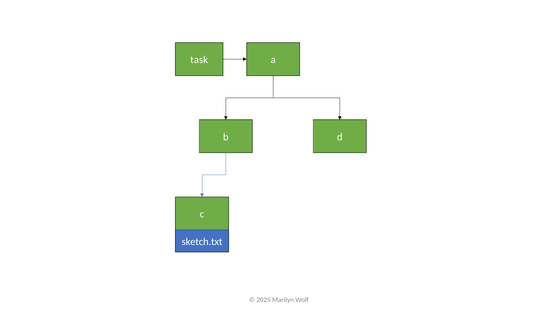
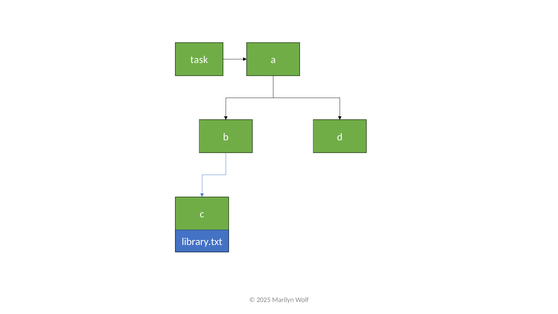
sketch.txt: sketch.txt -> library.txt
